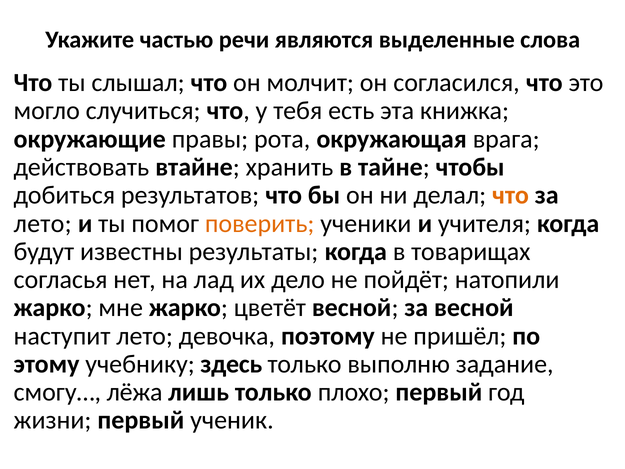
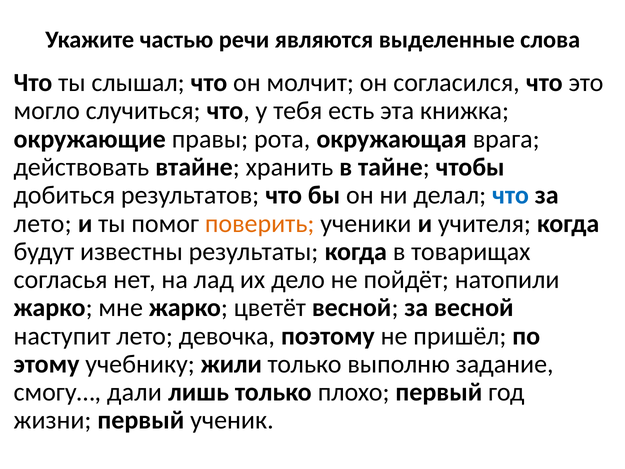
что at (511, 195) colour: orange -> blue
здесь: здесь -> жили
лёжа: лёжа -> дали
